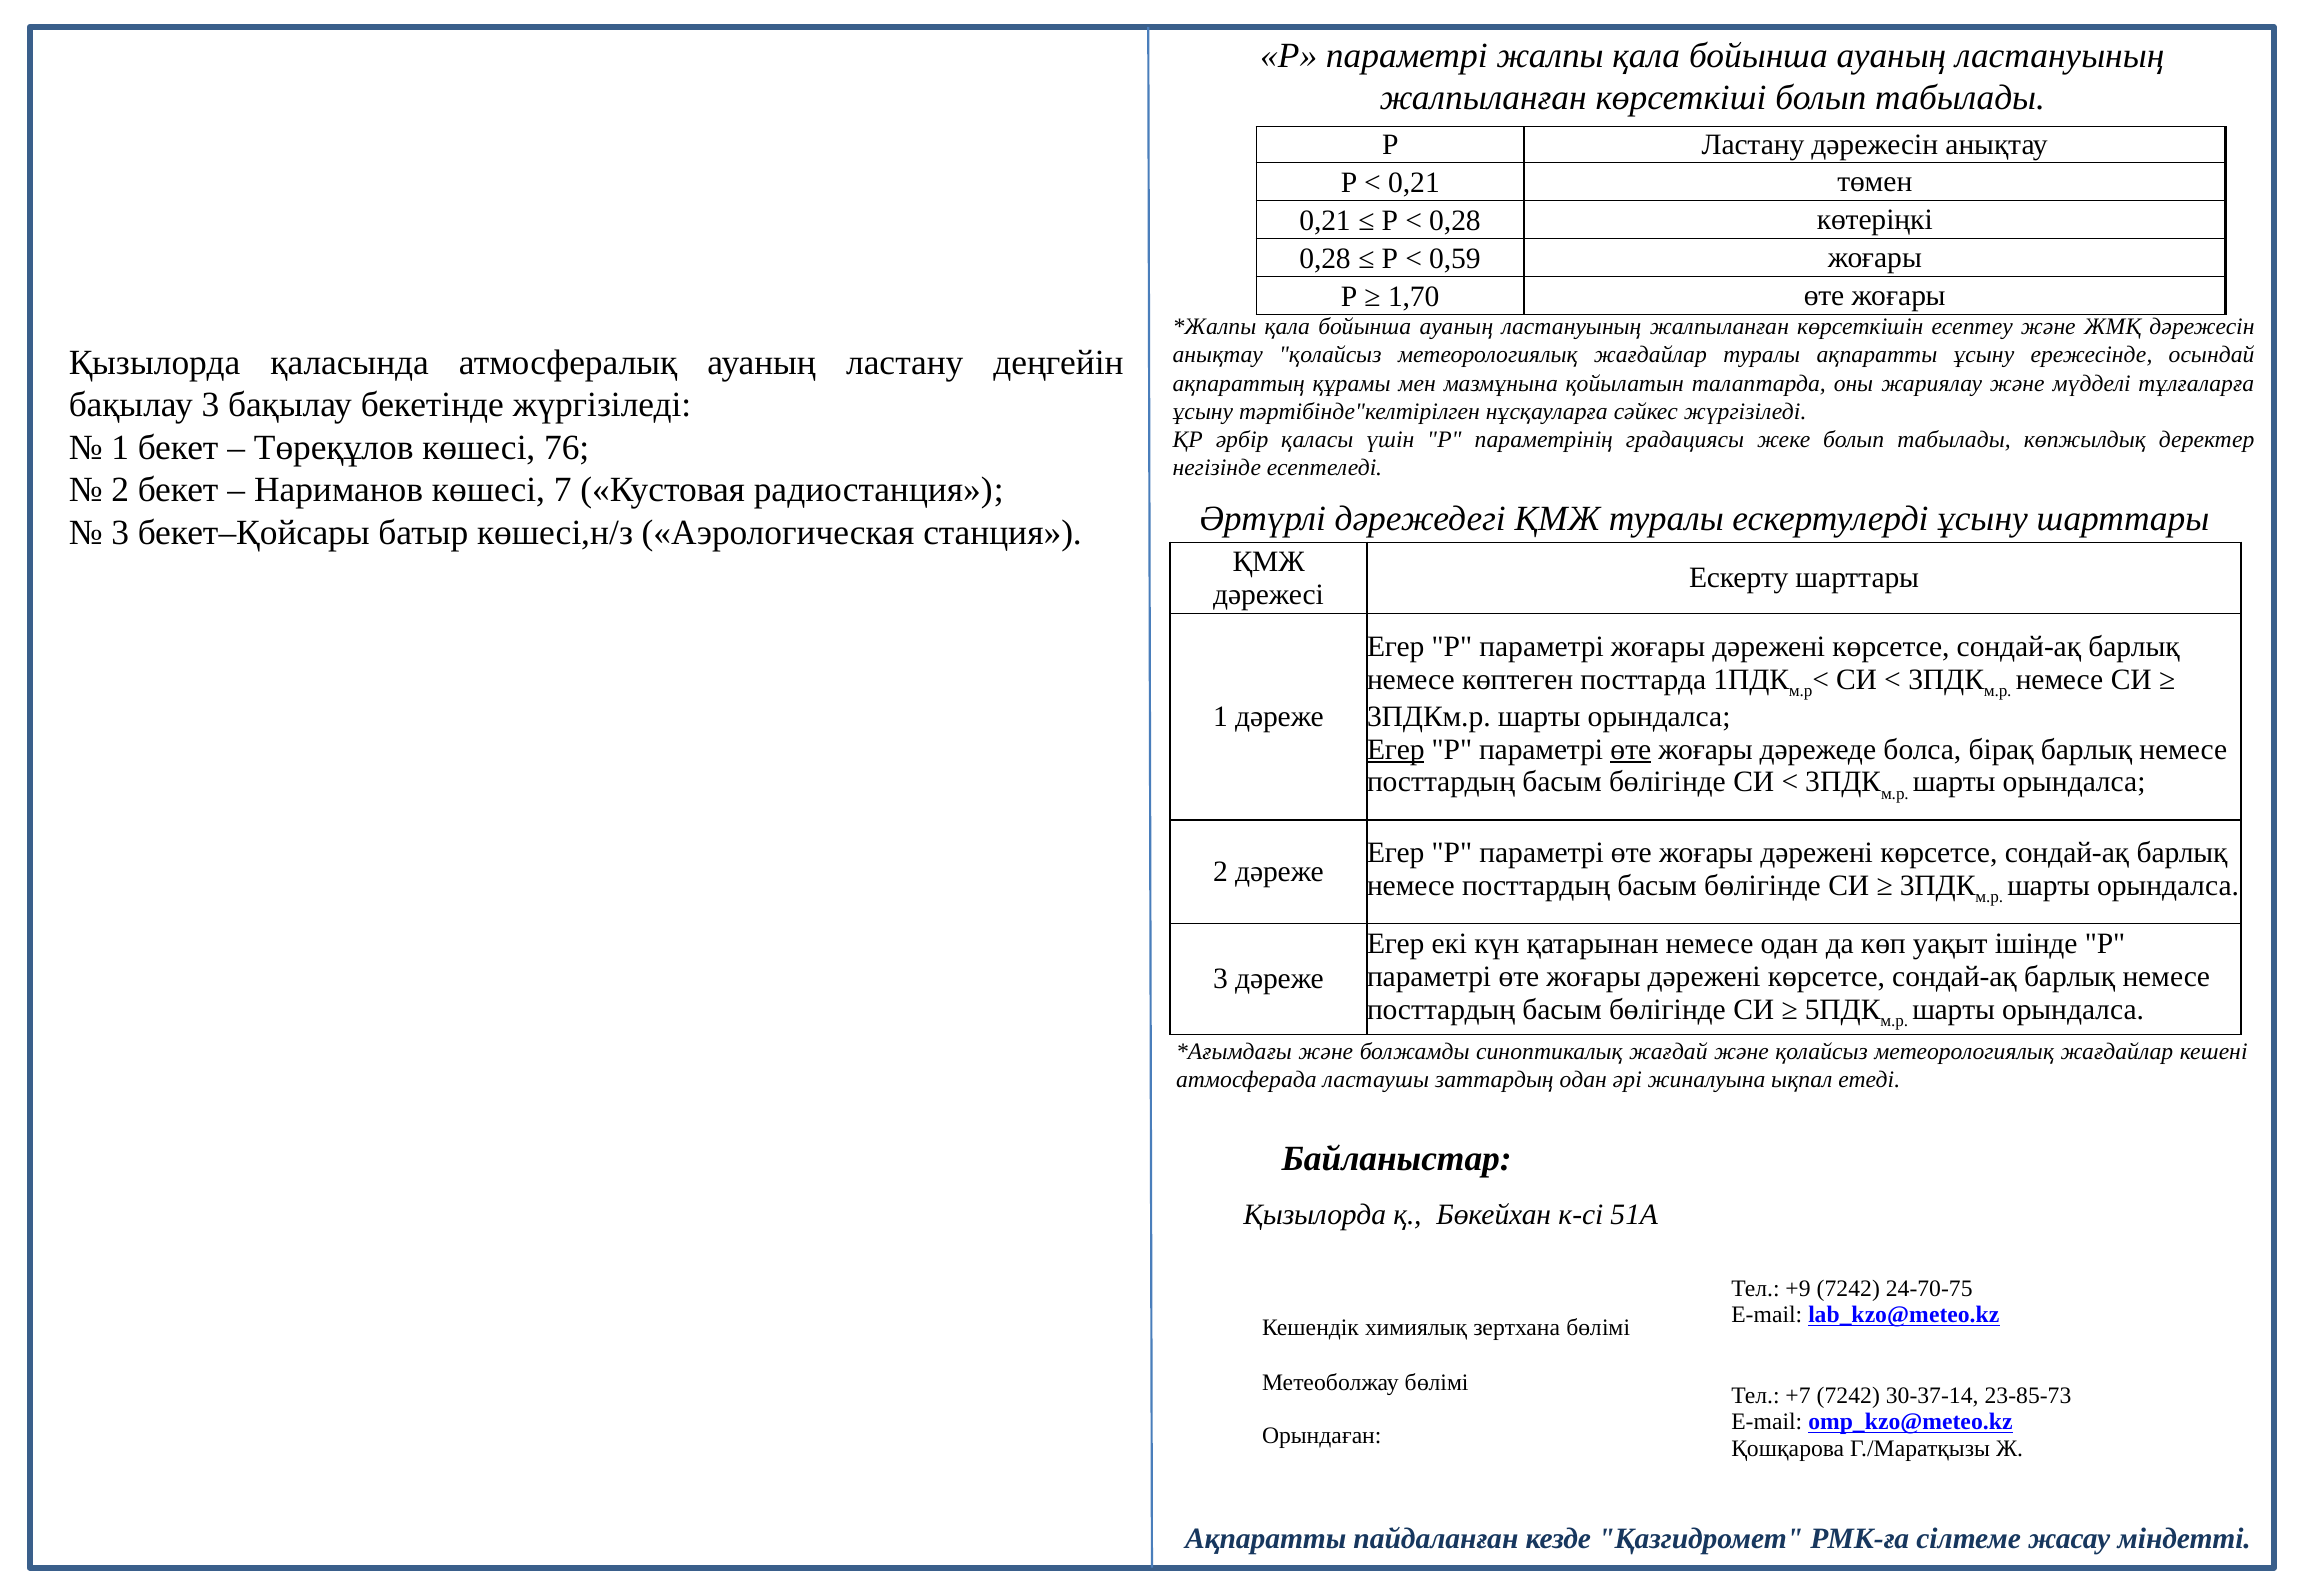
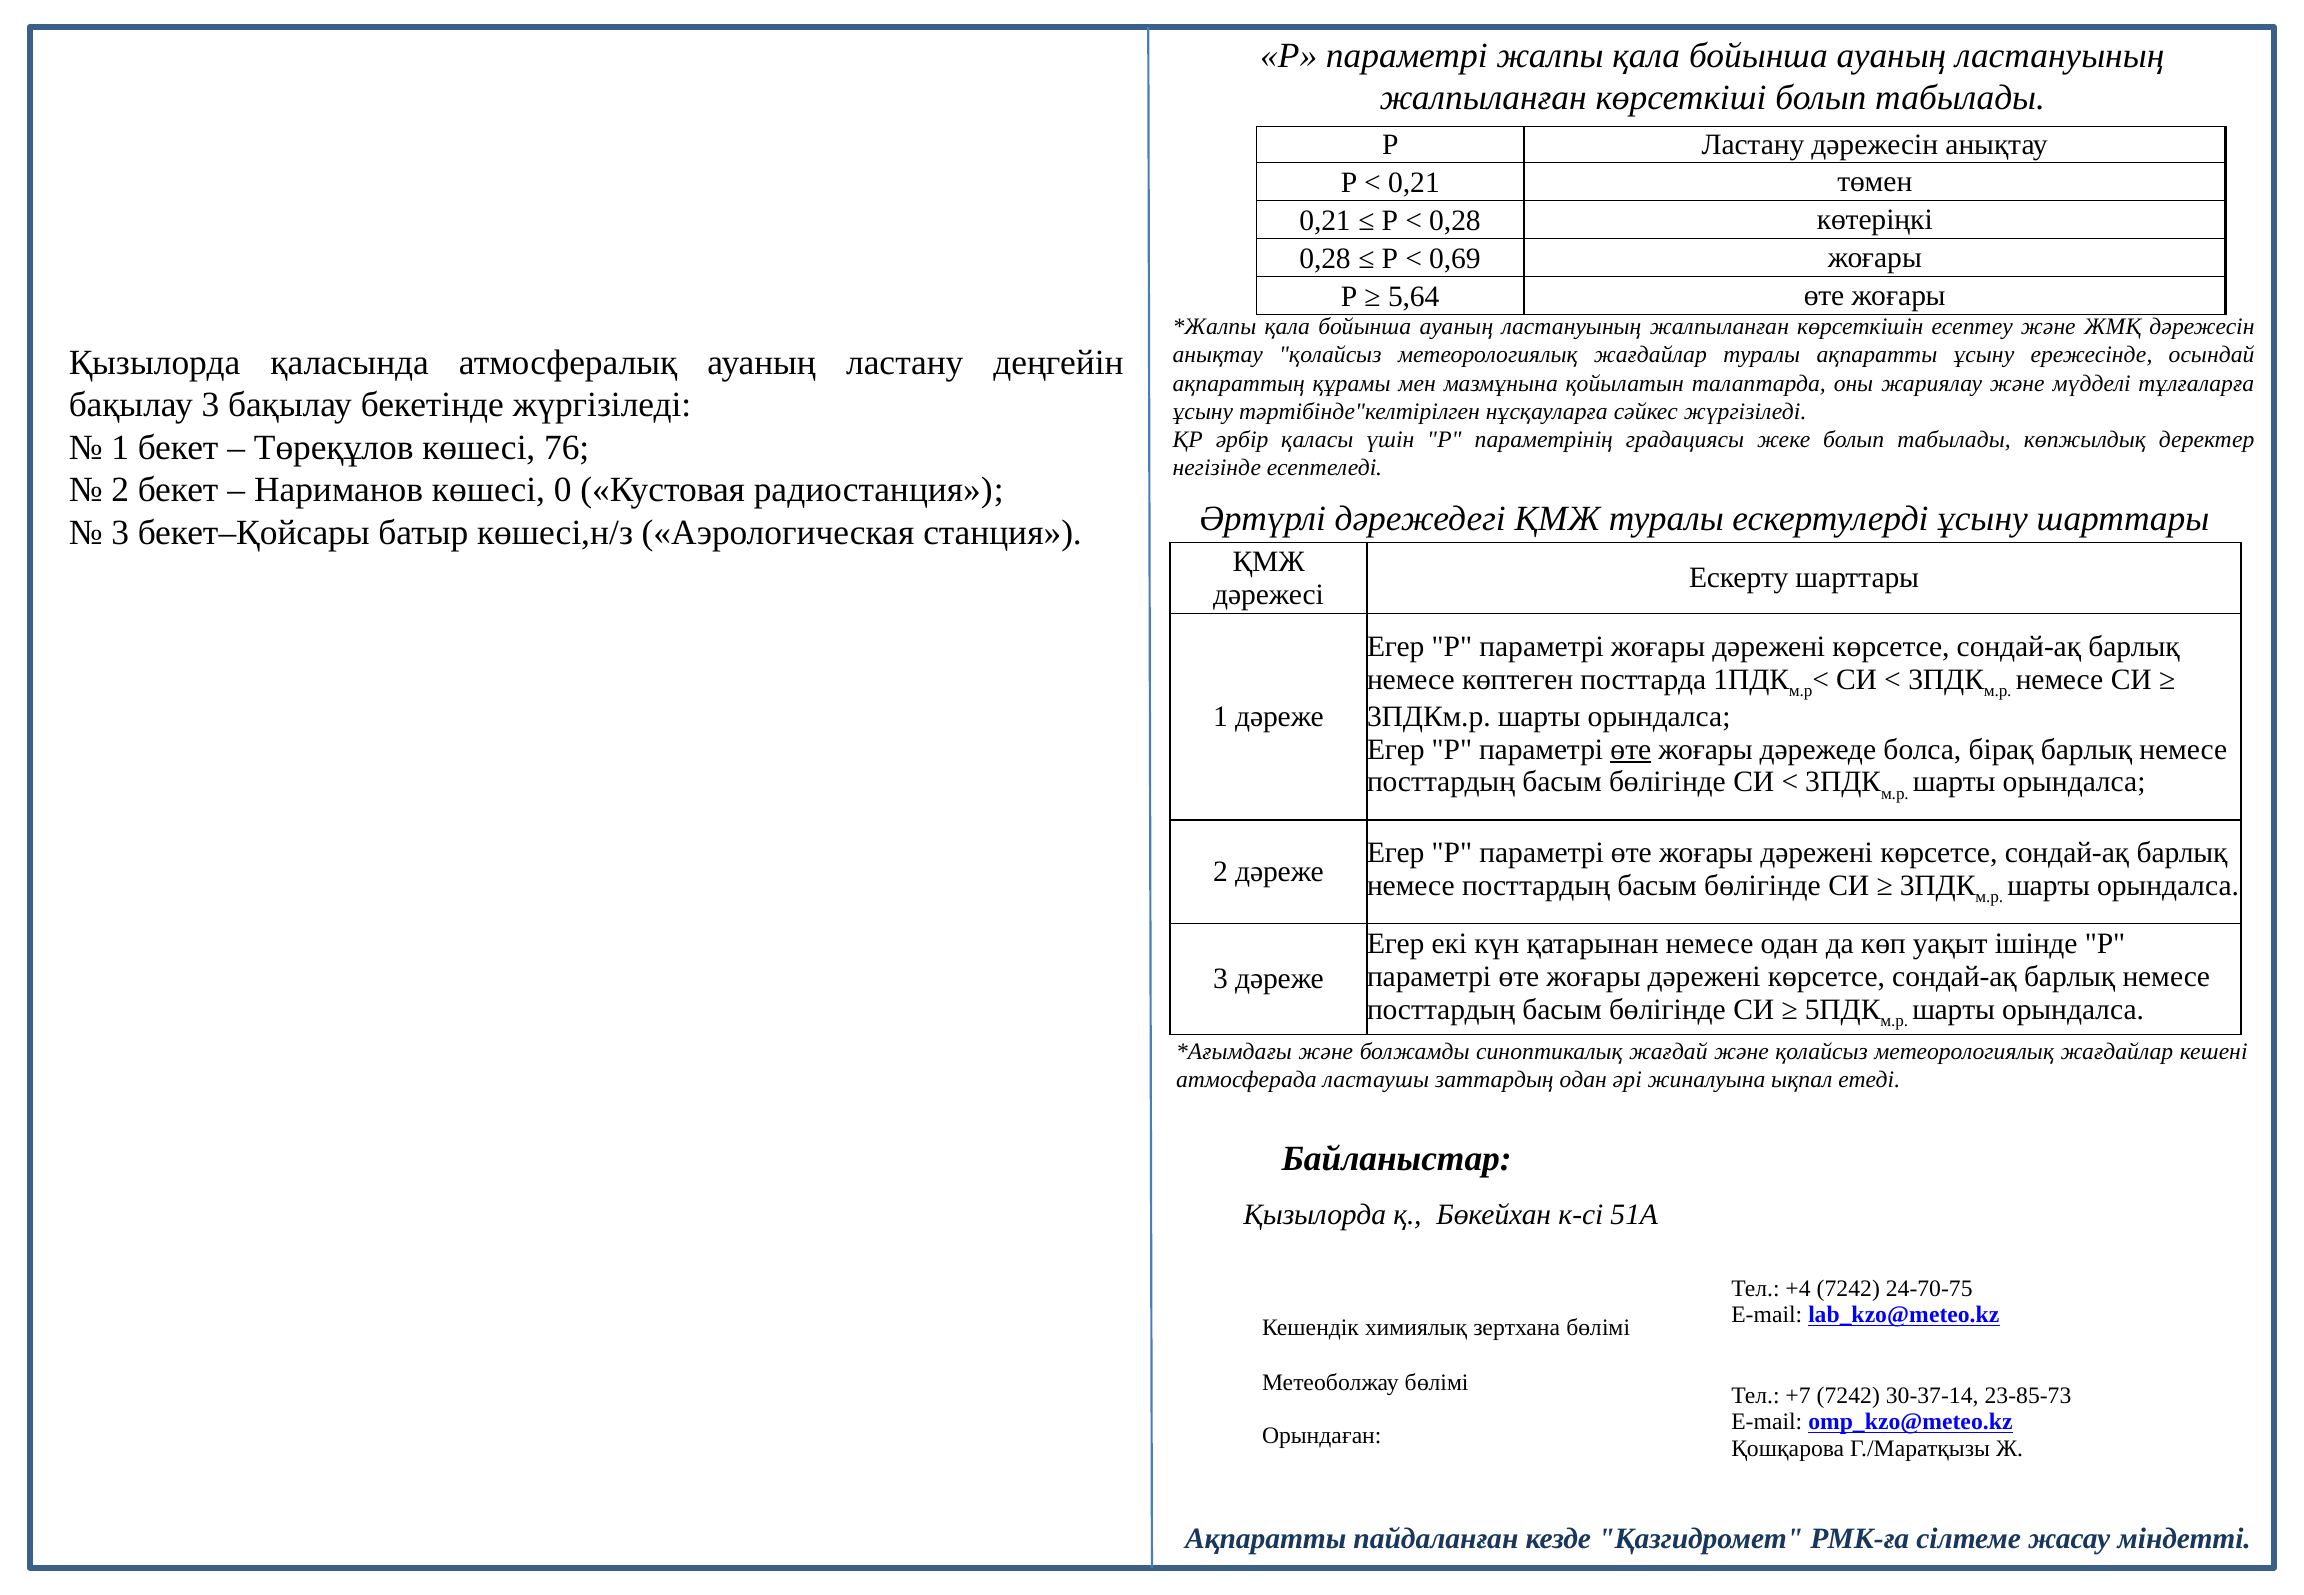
0,59: 0,59 -> 0,69
1,70: 1,70 -> 5,64
7: 7 -> 0
Егер at (1396, 749) underline: present -> none
+9: +9 -> +4
